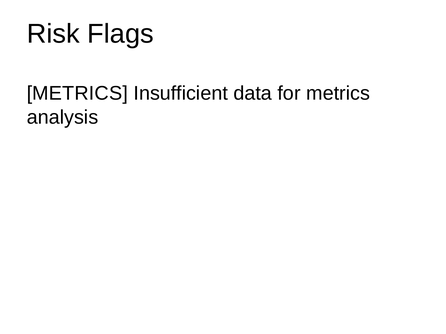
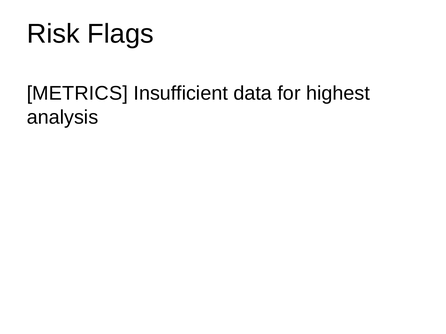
for metrics: metrics -> highest
